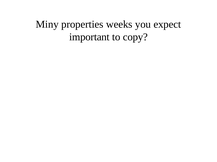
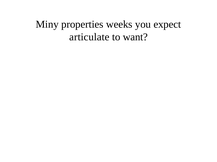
important: important -> articulate
copy: copy -> want
